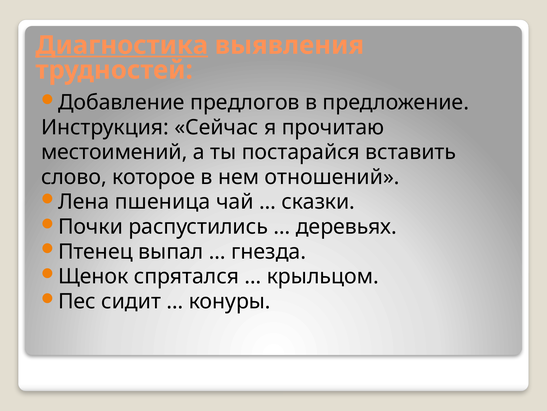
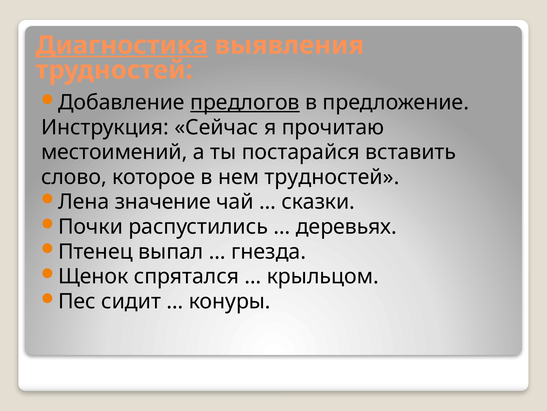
предлогов underline: none -> present
нем отношений: отношений -> трудностей
пшеница: пшеница -> значение
